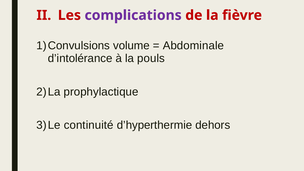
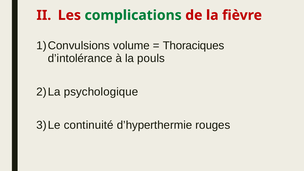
complications colour: purple -> green
Abdominale: Abdominale -> Thoraciques
prophylactique: prophylactique -> psychologique
dehors: dehors -> rouges
